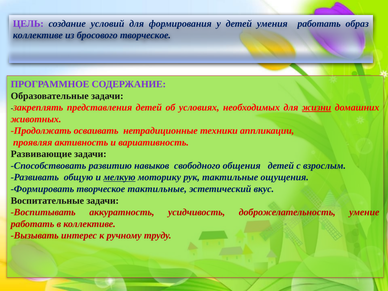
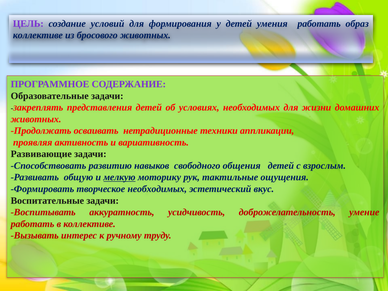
бросового творческое: творческое -> животных
жизни underline: present -> none
творческое тактильные: тактильные -> необходимых
